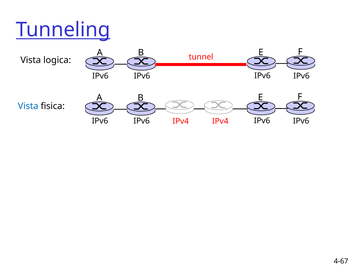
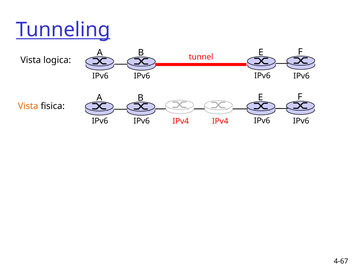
Vista at (28, 106) colour: blue -> orange
